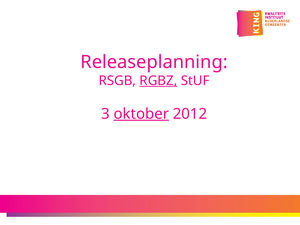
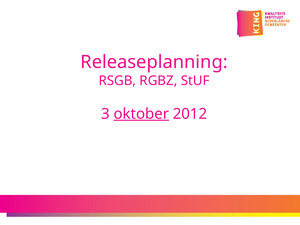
RGBZ underline: present -> none
